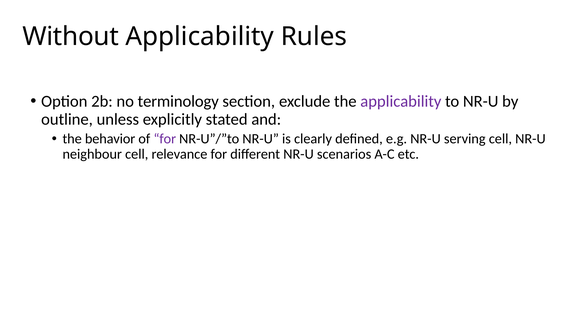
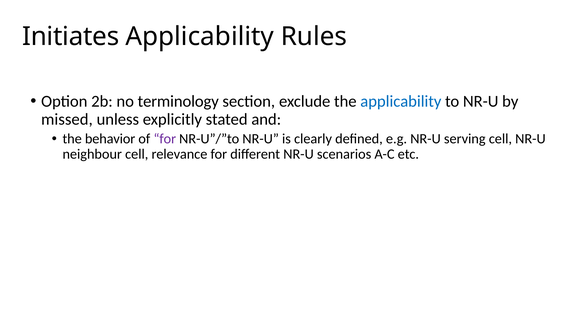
Without: Without -> Initiates
applicability at (401, 101) colour: purple -> blue
outline: outline -> missed
